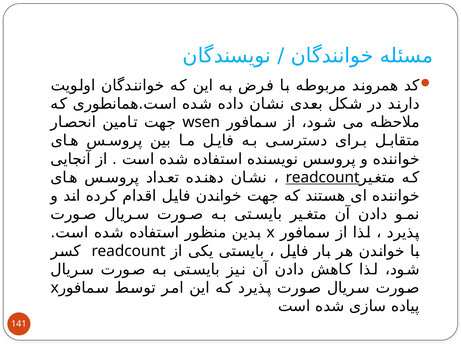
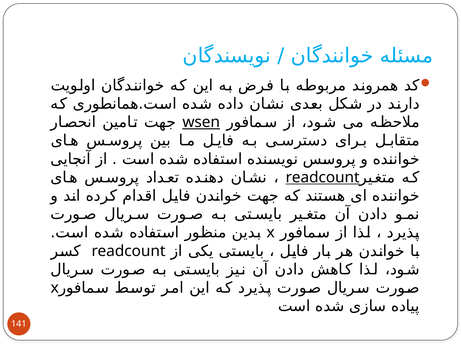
wsen underline: none -> present
